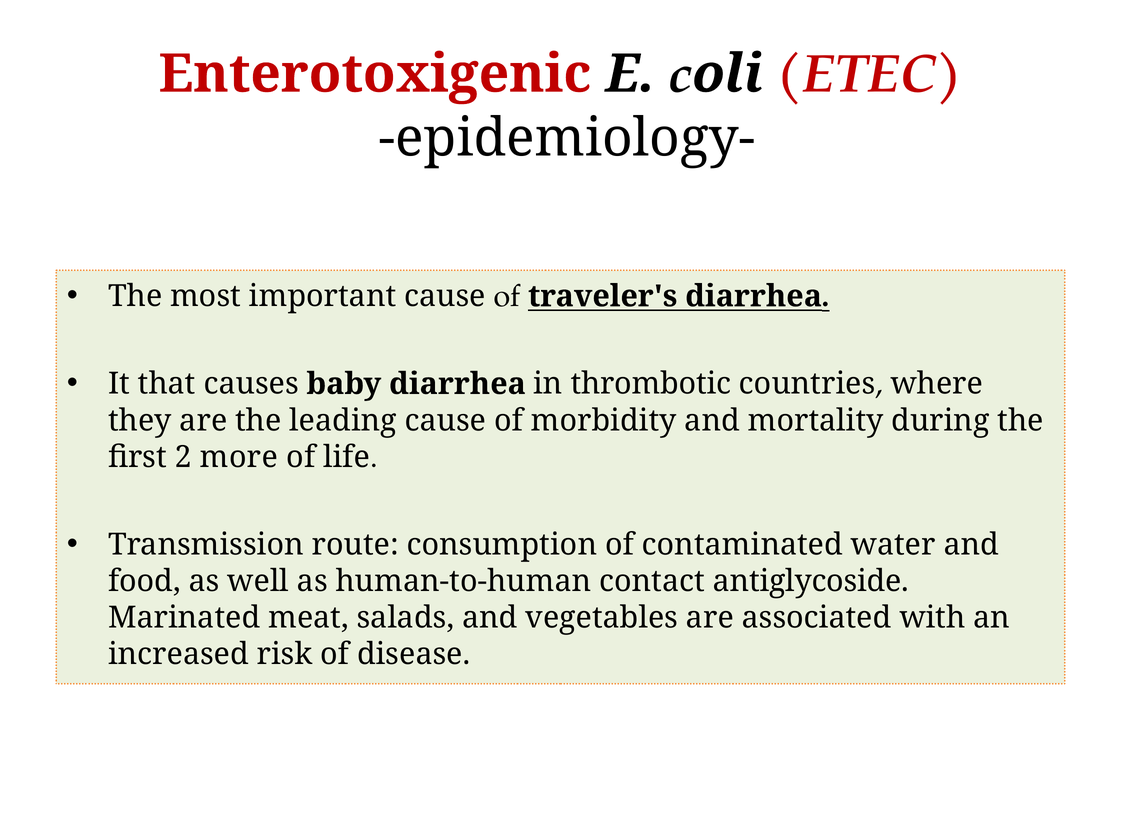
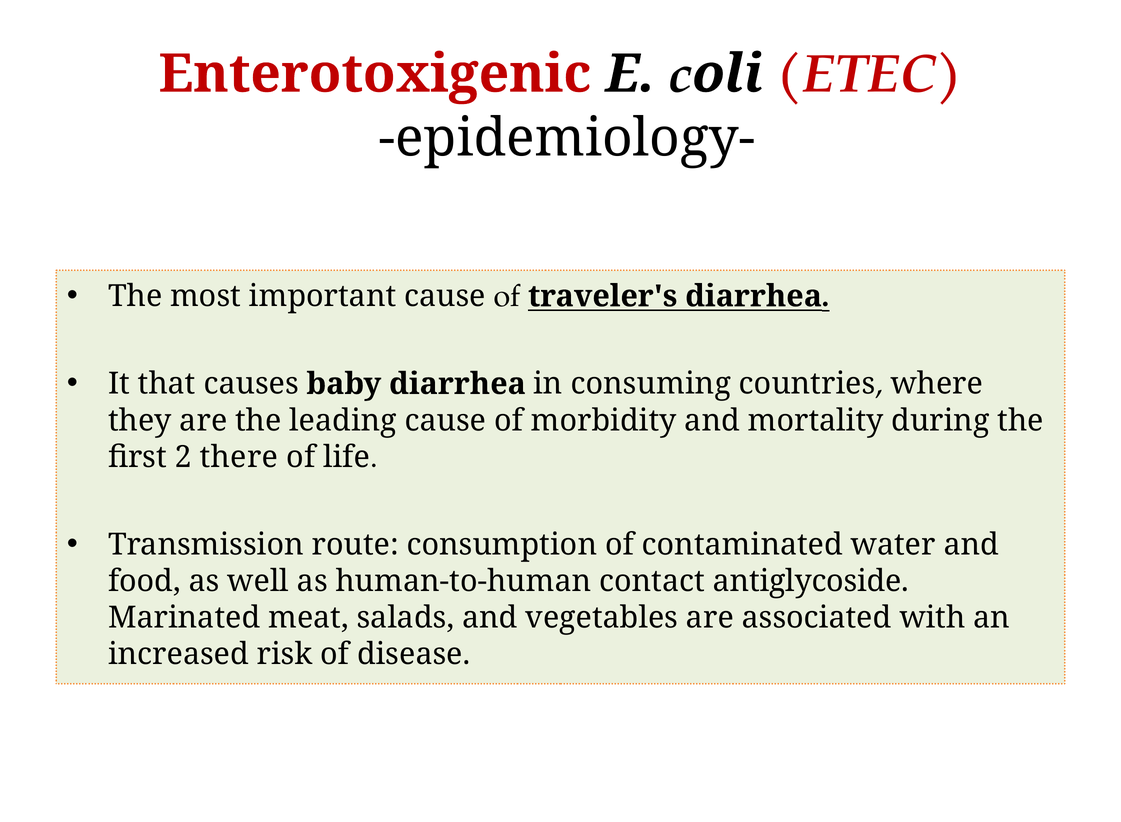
thrombotic: thrombotic -> consuming
more: more -> there
